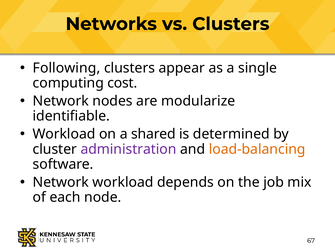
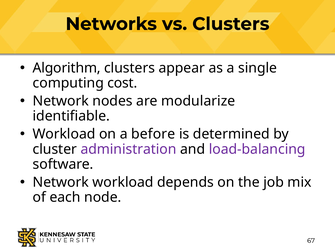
Following: Following -> Algorithm
shared: shared -> before
load-balancing colour: orange -> purple
